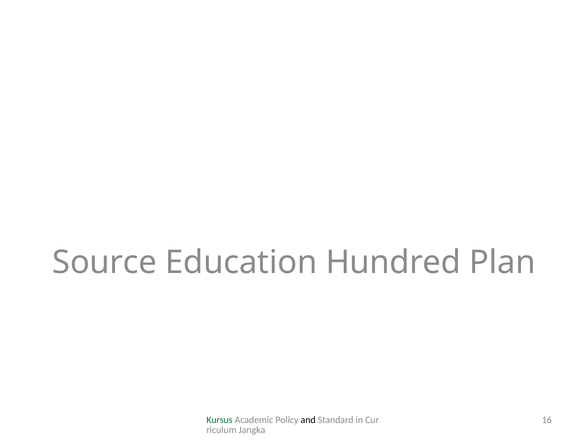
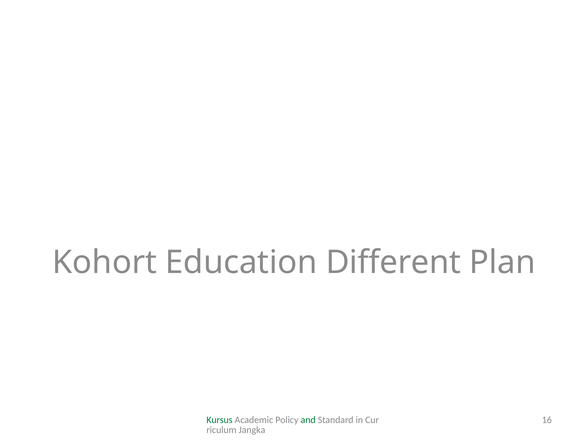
Source: Source -> Kohort
Hundred: Hundred -> Different
and colour: black -> green
